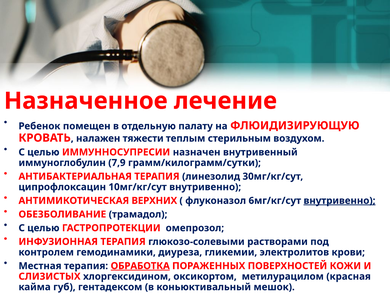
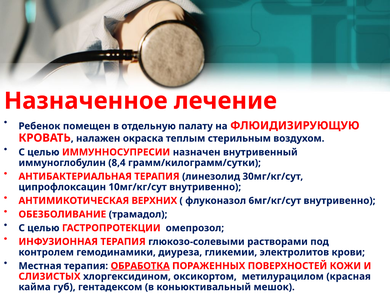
тяжести: тяжести -> окраска
7,9: 7,9 -> 8,4
внутривенно at (339, 200) underline: present -> none
